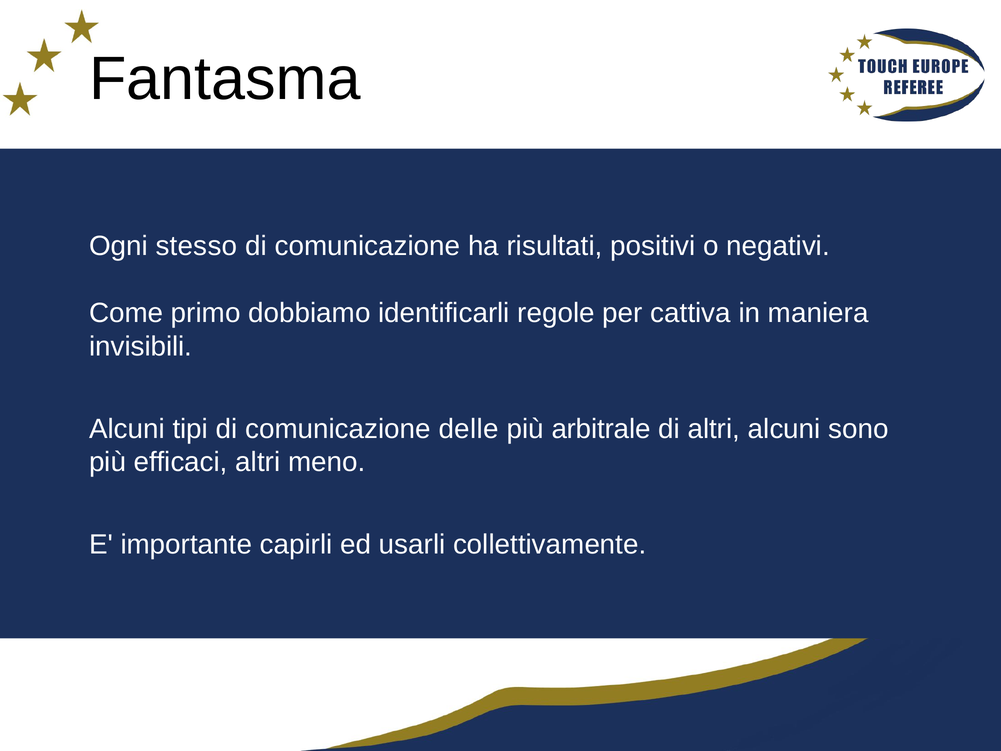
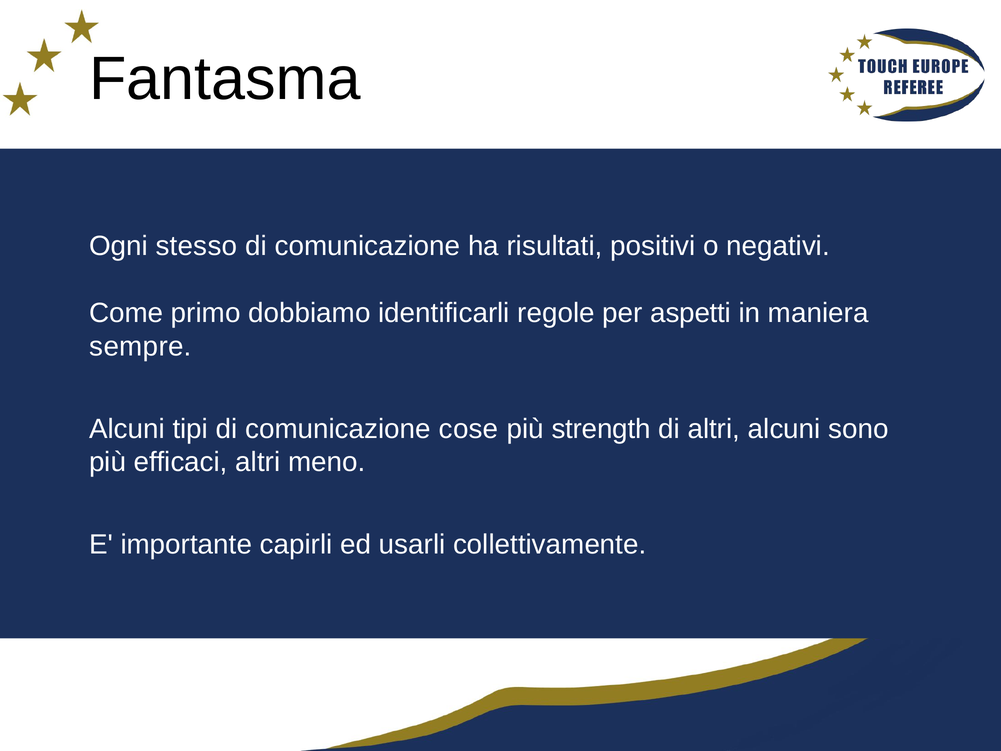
cattiva: cattiva -> aspetti
invisibili: invisibili -> sempre
delle: delle -> cose
arbitrale: arbitrale -> strength
